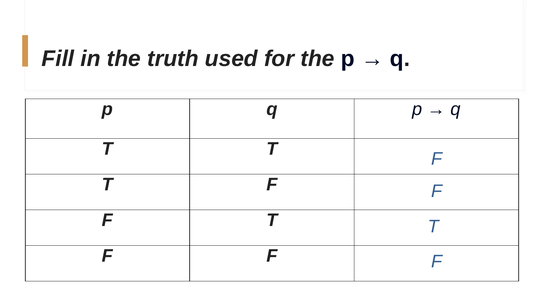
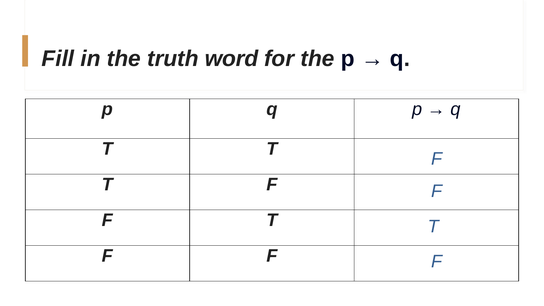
used: used -> word
